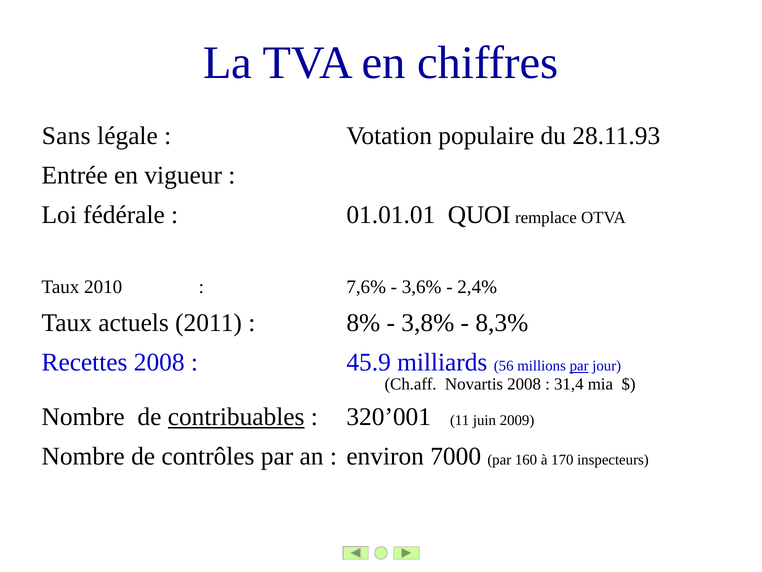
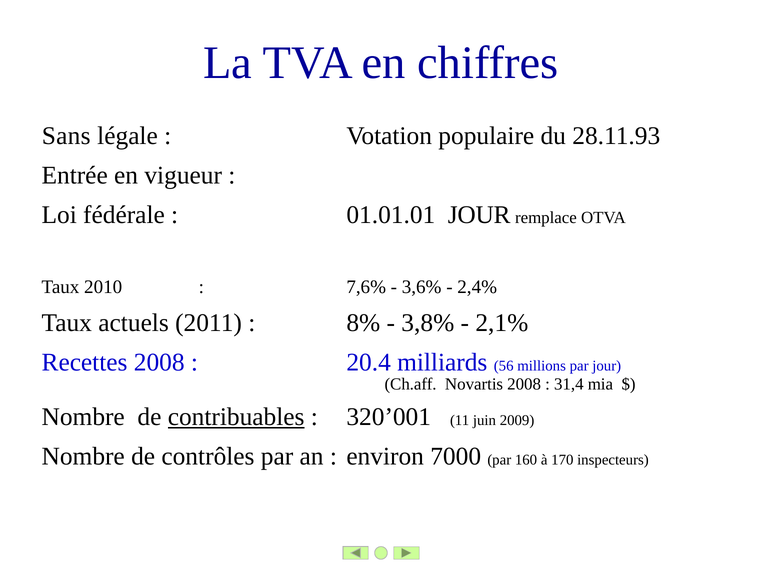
01.01.01 QUOI: QUOI -> JOUR
8,3%: 8,3% -> 2,1%
45.9: 45.9 -> 20.4
par at (579, 366) underline: present -> none
